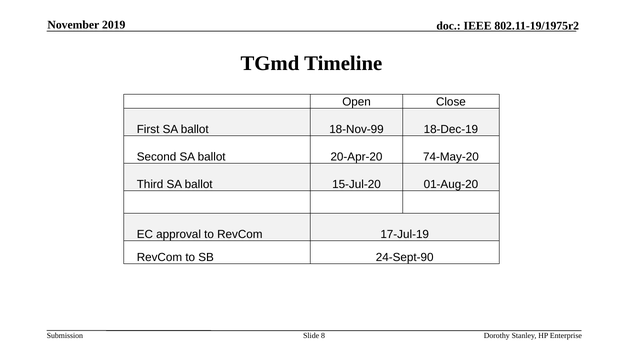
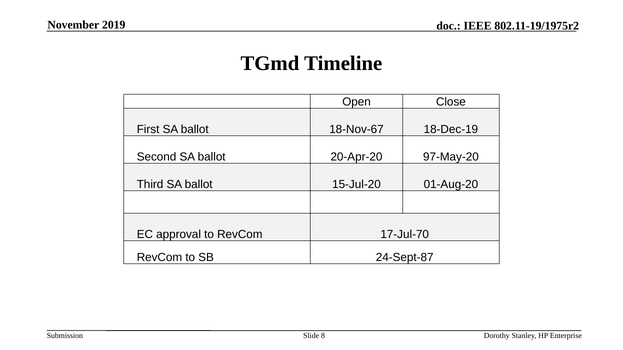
18-Nov-99: 18-Nov-99 -> 18-Nov-67
74-May-20: 74-May-20 -> 97-May-20
17-Jul-19: 17-Jul-19 -> 17-Jul-70
24-Sept-90: 24-Sept-90 -> 24-Sept-87
